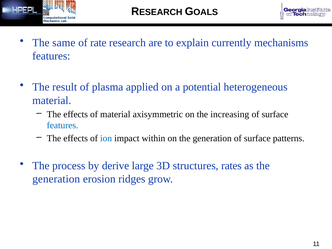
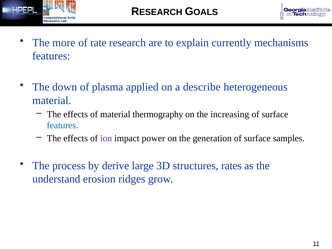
same: same -> more
result: result -> down
potential: potential -> describe
axisymmetric: axisymmetric -> thermography
ion colour: blue -> purple
within: within -> power
patterns: patterns -> samples
generation at (56, 179): generation -> understand
